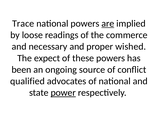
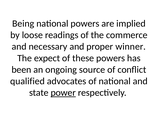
Trace: Trace -> Being
are underline: present -> none
wished: wished -> winner
